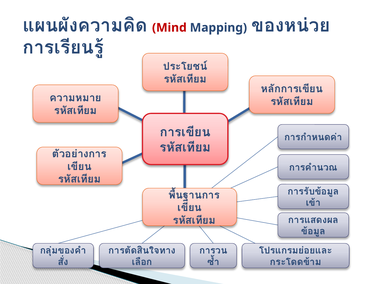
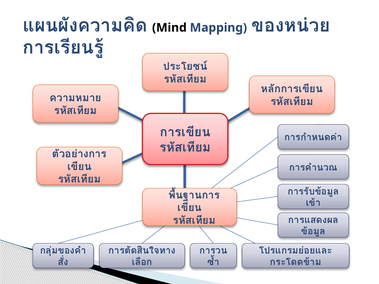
Mind colour: red -> black
